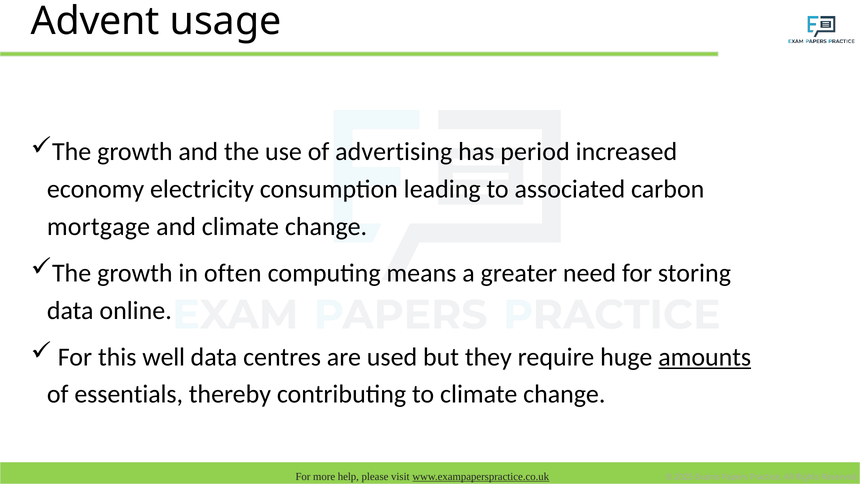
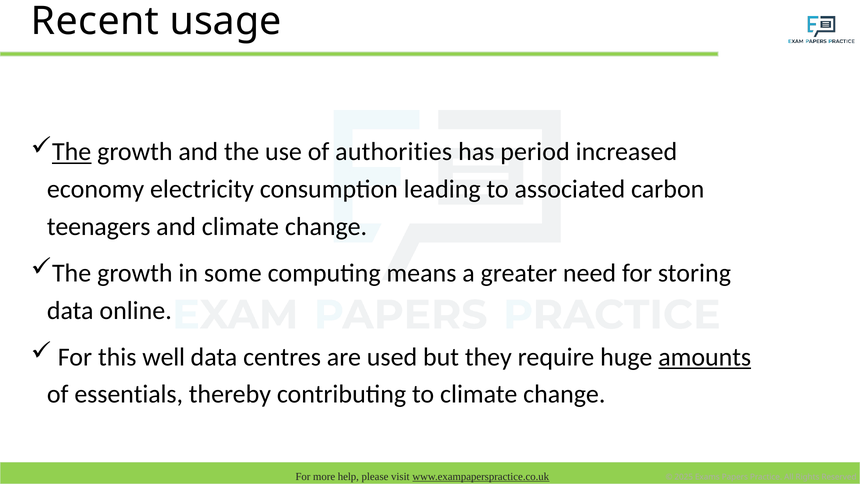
Advent: Advent -> Recent
The at (72, 152) underline: none -> present
advertising: advertising -> authorities
mortgage: mortgage -> teenagers
often: often -> some
